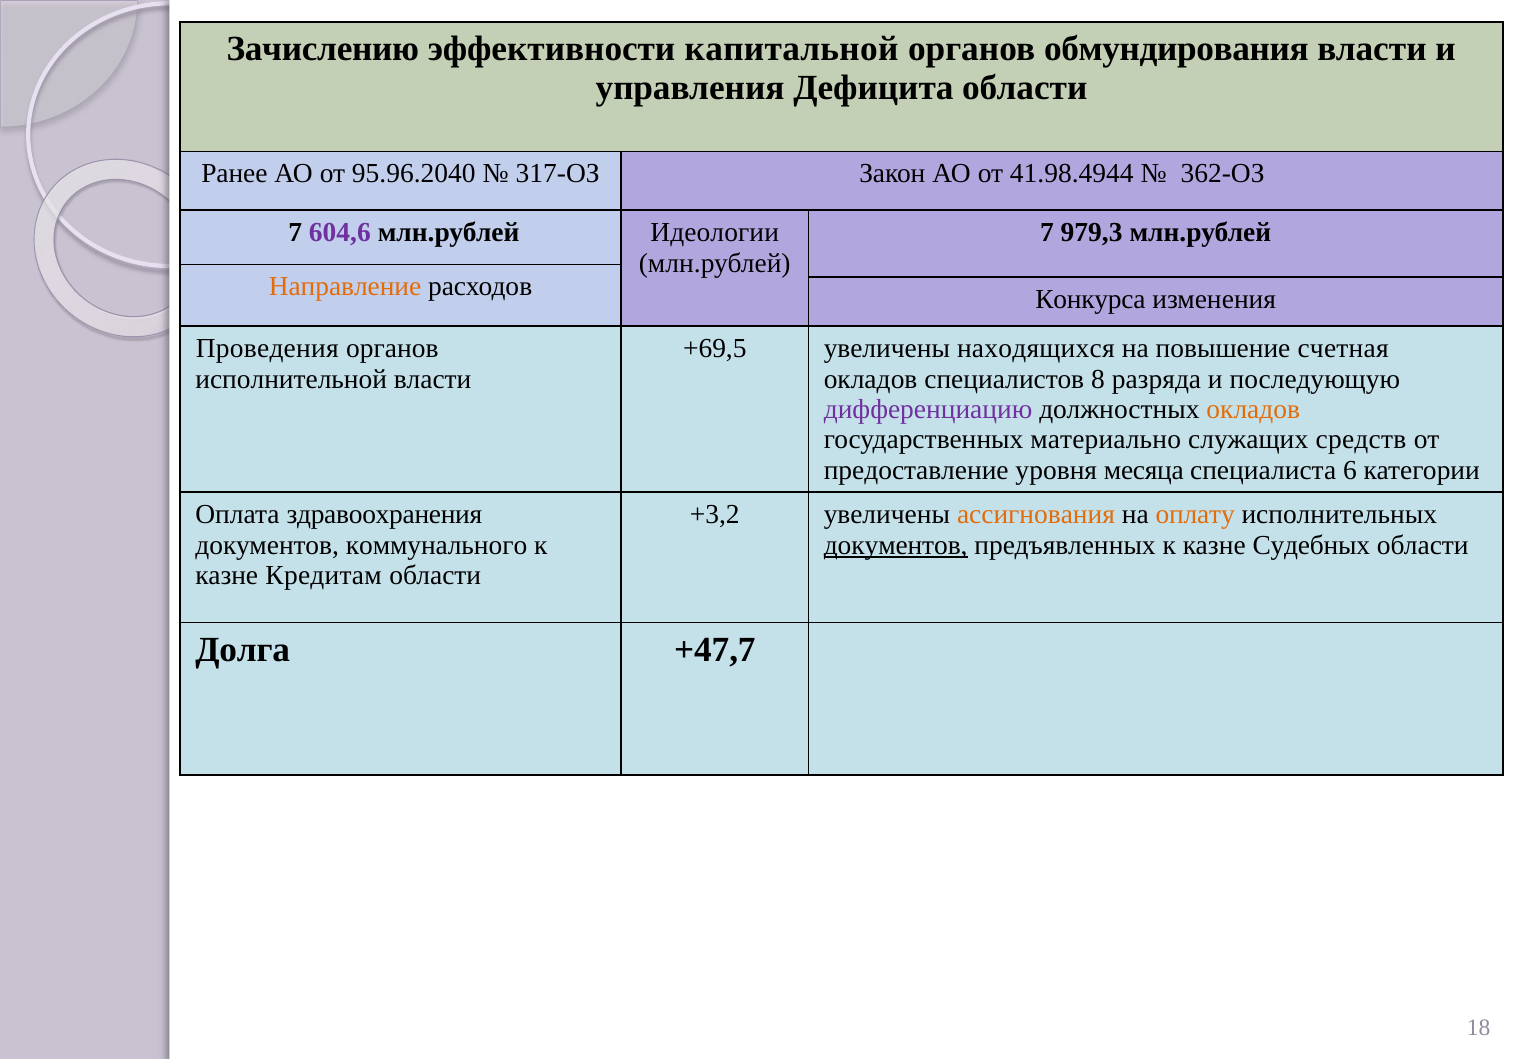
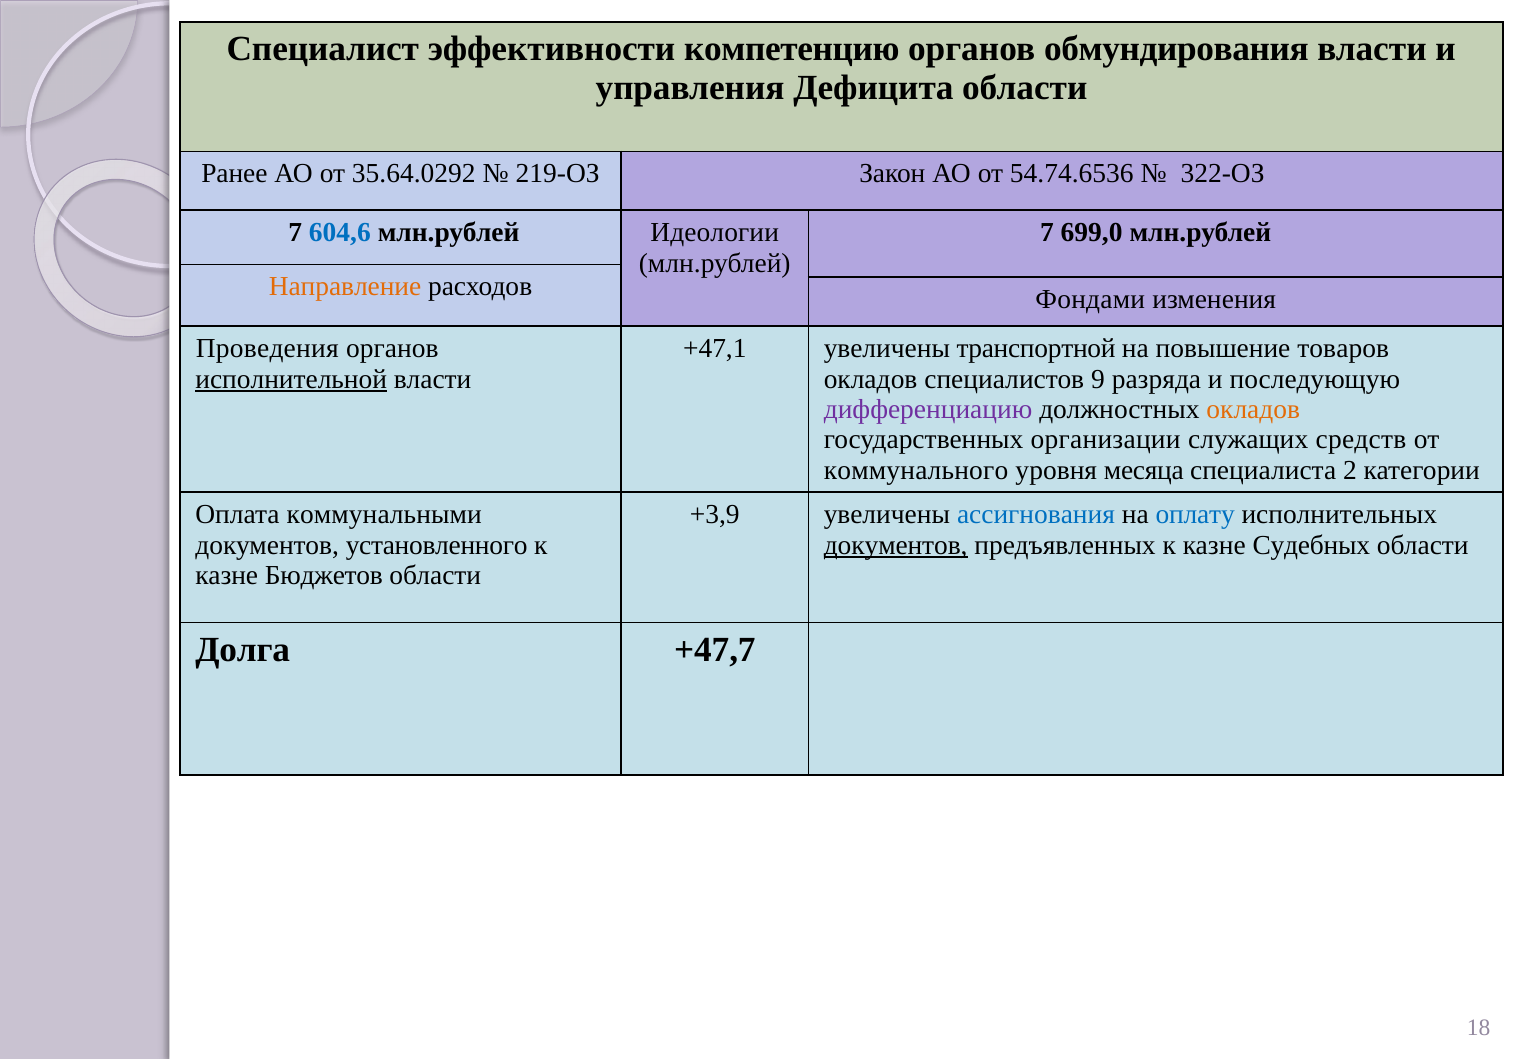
Зачислению: Зачислению -> Специалист
капитальной: капитальной -> компетенцию
95.96.2040: 95.96.2040 -> 35.64.0292
317-ОЗ: 317-ОЗ -> 219-ОЗ
41.98.4944: 41.98.4944 -> 54.74.6536
362-ОЗ: 362-ОЗ -> 322-ОЗ
604,6 colour: purple -> blue
979,3: 979,3 -> 699,0
Конкурса: Конкурса -> Фондами
+69,5: +69,5 -> +47,1
находящихся: находящихся -> транспортной
счетная: счетная -> товаров
исполнительной underline: none -> present
8: 8 -> 9
материально: материально -> организации
предоставление: предоставление -> коммунального
6: 6 -> 2
здравоохранения: здравоохранения -> коммунальными
+3,2: +3,2 -> +3,9
ассигнования colour: orange -> blue
оплату colour: orange -> blue
коммунального: коммунального -> установленного
Кредитам: Кредитам -> Бюджетов
